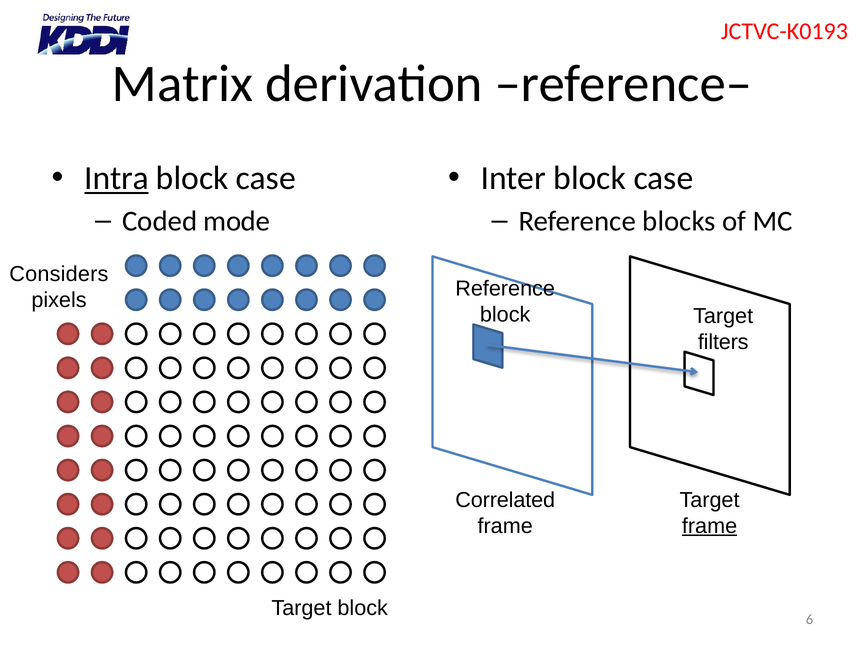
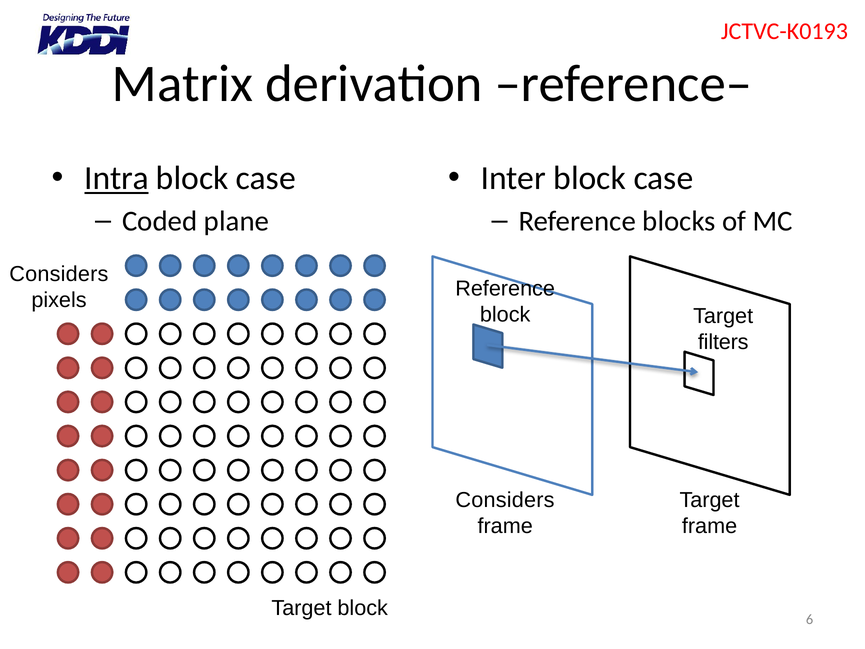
mode: mode -> plane
Correlated at (505, 500): Correlated -> Considers
frame at (710, 526) underline: present -> none
